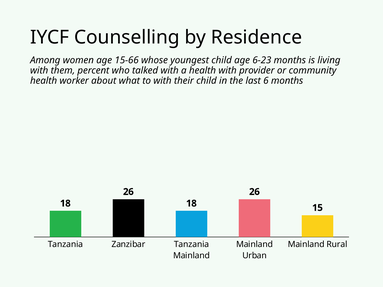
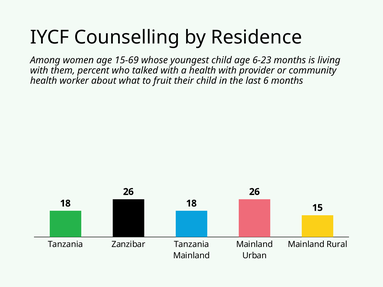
15-66: 15-66 -> 15-69
to with: with -> fruit
